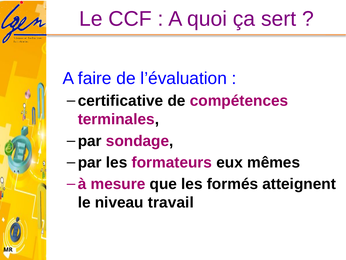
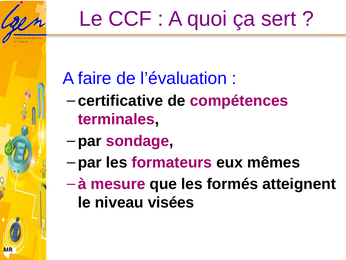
travail: travail -> visées
